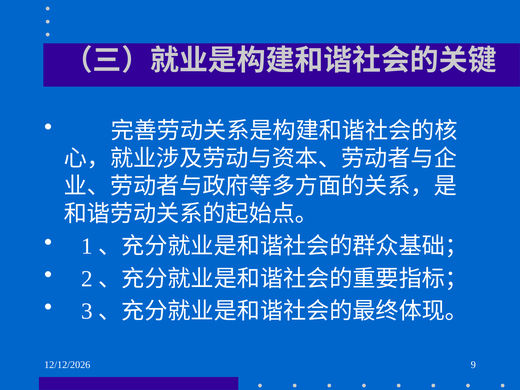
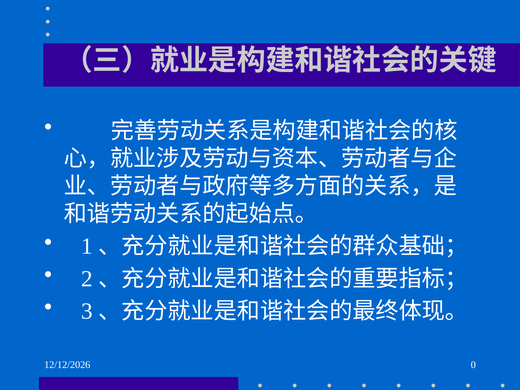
9: 9 -> 0
